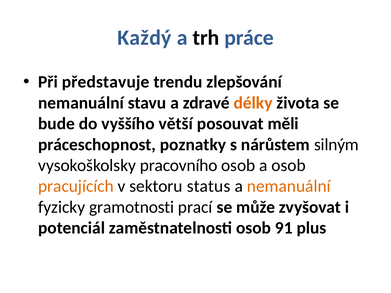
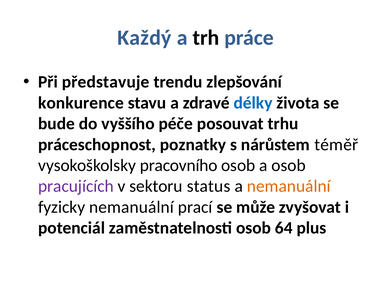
nemanuální at (81, 103): nemanuální -> konkurence
délky colour: orange -> blue
větší: větší -> péče
měli: měli -> trhu
silným: silným -> téměř
pracujících colour: orange -> purple
fyzicky gramotnosti: gramotnosti -> nemanuální
91: 91 -> 64
